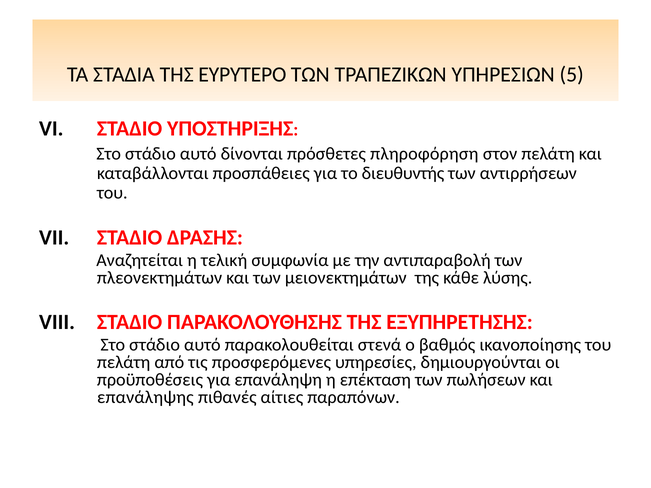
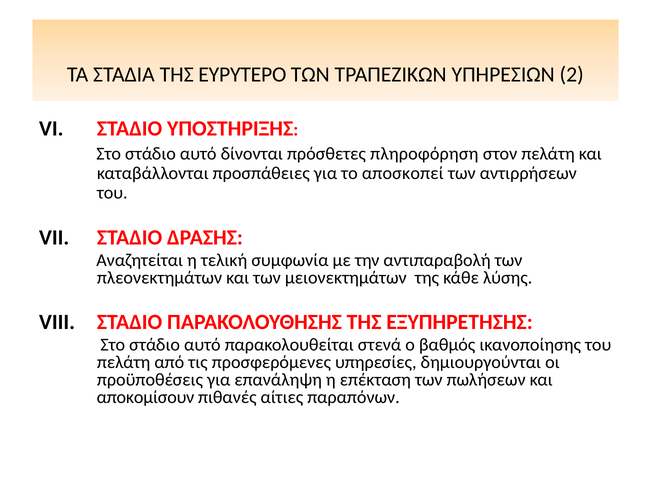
5: 5 -> 2
διευθυντής: διευθυντής -> αποσκοπεί
επανάληψης: επανάληψης -> αποκομίσουν
